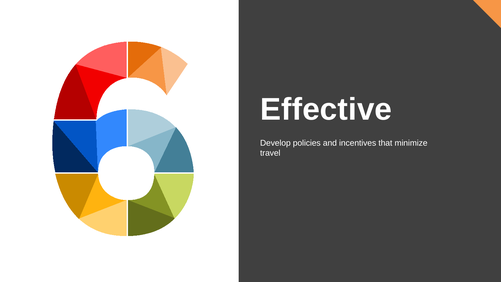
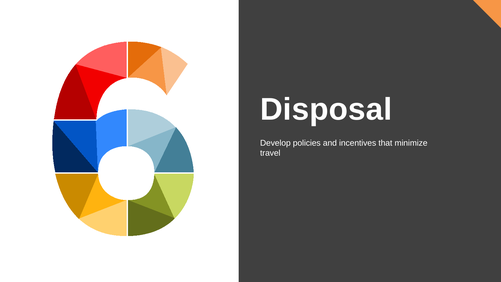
Effective: Effective -> Disposal
